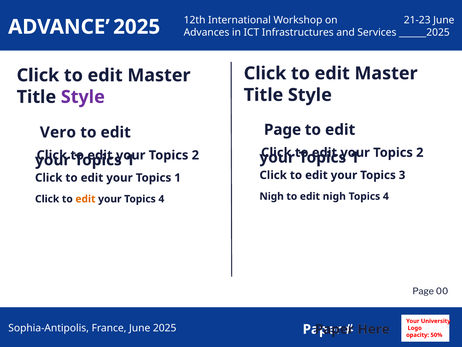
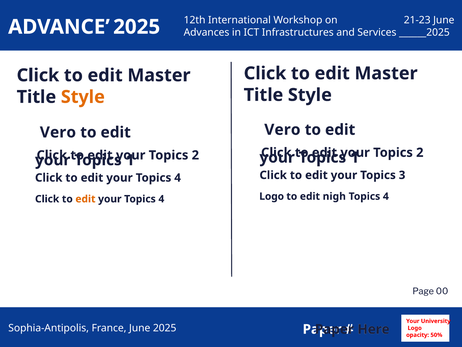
Style at (83, 97) colour: purple -> orange
Page at (283, 130): Page -> Vero
1 at (178, 178): 1 -> 4
Nigh at (272, 196): Nigh -> Logo
